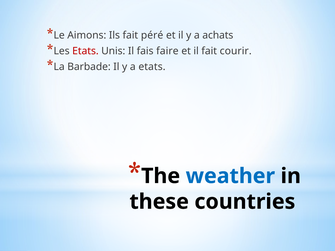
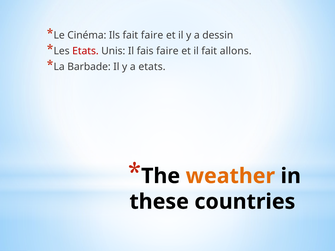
Aimons: Aimons -> Cinéma
fait péré: péré -> faire
achats: achats -> dessin
courir: courir -> allons
weather colour: blue -> orange
